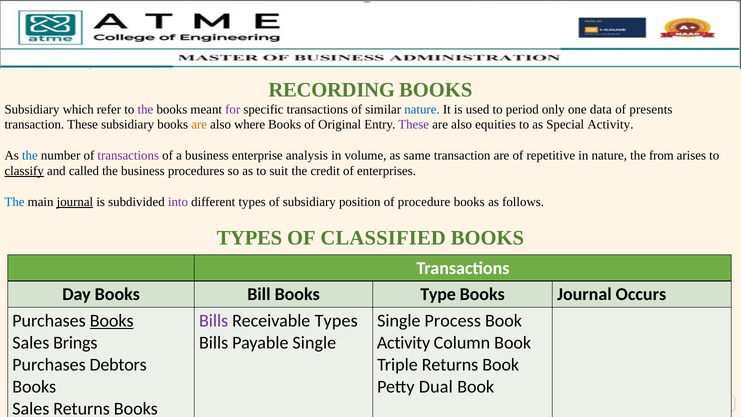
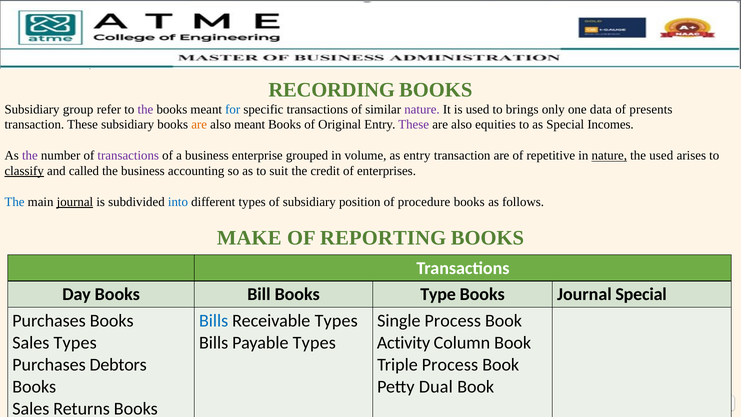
which: which -> group
for colour: purple -> blue
nature at (422, 109) colour: blue -> purple
period: period -> brings
also where: where -> meant
Special Activity: Activity -> Incomes
the at (30, 156) colour: blue -> purple
analysis: analysis -> grouped
as same: same -> entry
nature at (609, 156) underline: none -> present
the from: from -> used
procedures: procedures -> accounting
into colour: purple -> blue
TYPES at (249, 238): TYPES -> MAKE
CLASSIFIED: CLASSIFIED -> REPORTING
Journal Occurs: Occurs -> Special
Books at (112, 321) underline: present -> none
Bills at (214, 321) colour: purple -> blue
Sales Brings: Brings -> Types
Payable Single: Single -> Types
Triple Returns: Returns -> Process
